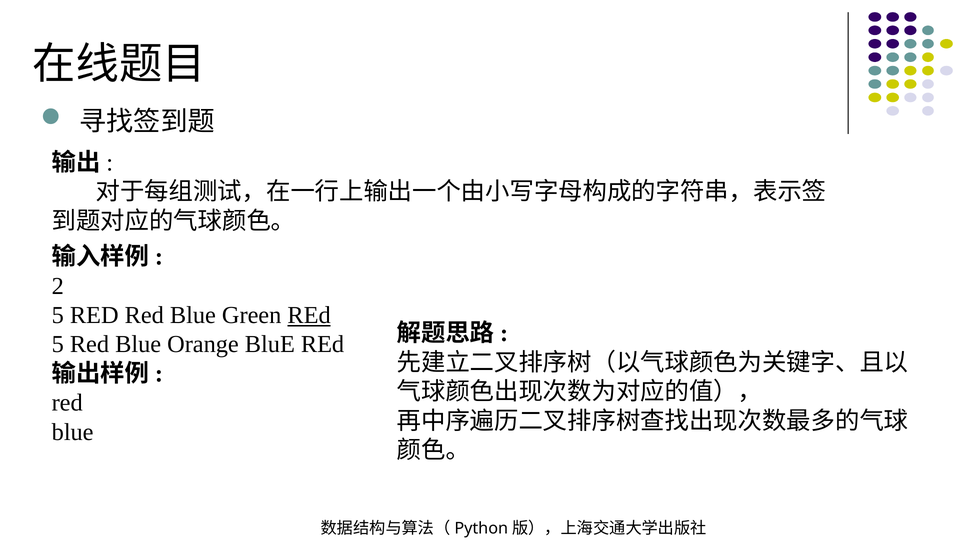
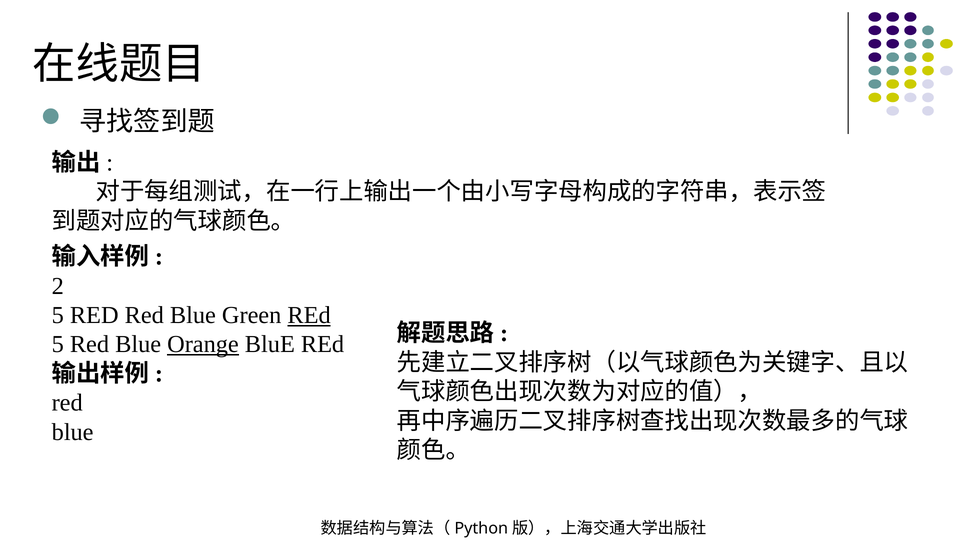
Orange underline: none -> present
